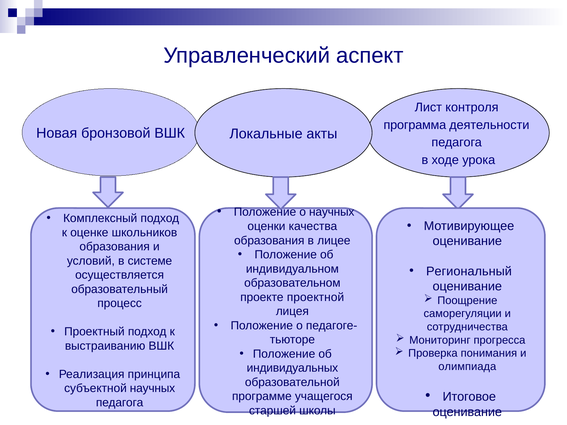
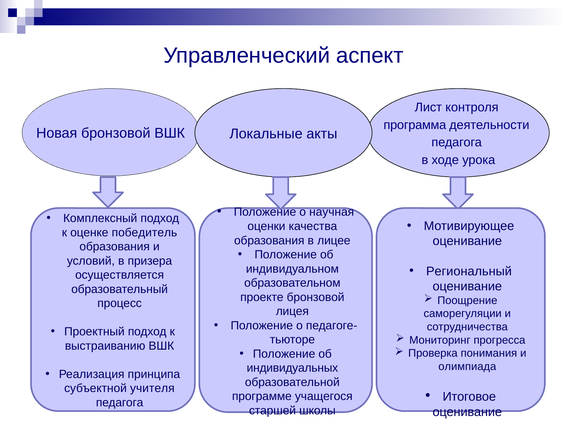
о научных: научных -> научная
школьников: школьников -> победитель
системе: системе -> призера
проекте проектной: проектной -> бронзовой
субъектной научных: научных -> учителя
